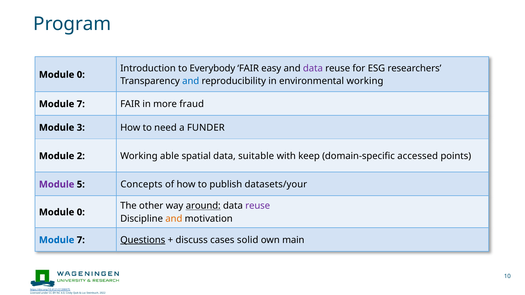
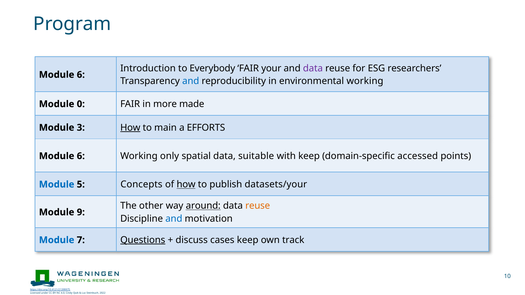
easy: easy -> your
0 at (81, 75): 0 -> 6
7 at (81, 104): 7 -> 0
fraud: fraud -> made
How at (130, 128) underline: none -> present
need: need -> main
FUNDER: FUNDER -> EFFORTS
2 at (81, 156): 2 -> 6
able: able -> only
Module at (57, 185) colour: purple -> blue
how at (186, 185) underline: none -> present
reuse at (258, 206) colour: purple -> orange
0 at (81, 212): 0 -> 9
and at (174, 219) colour: orange -> blue
cases solid: solid -> keep
main: main -> track
